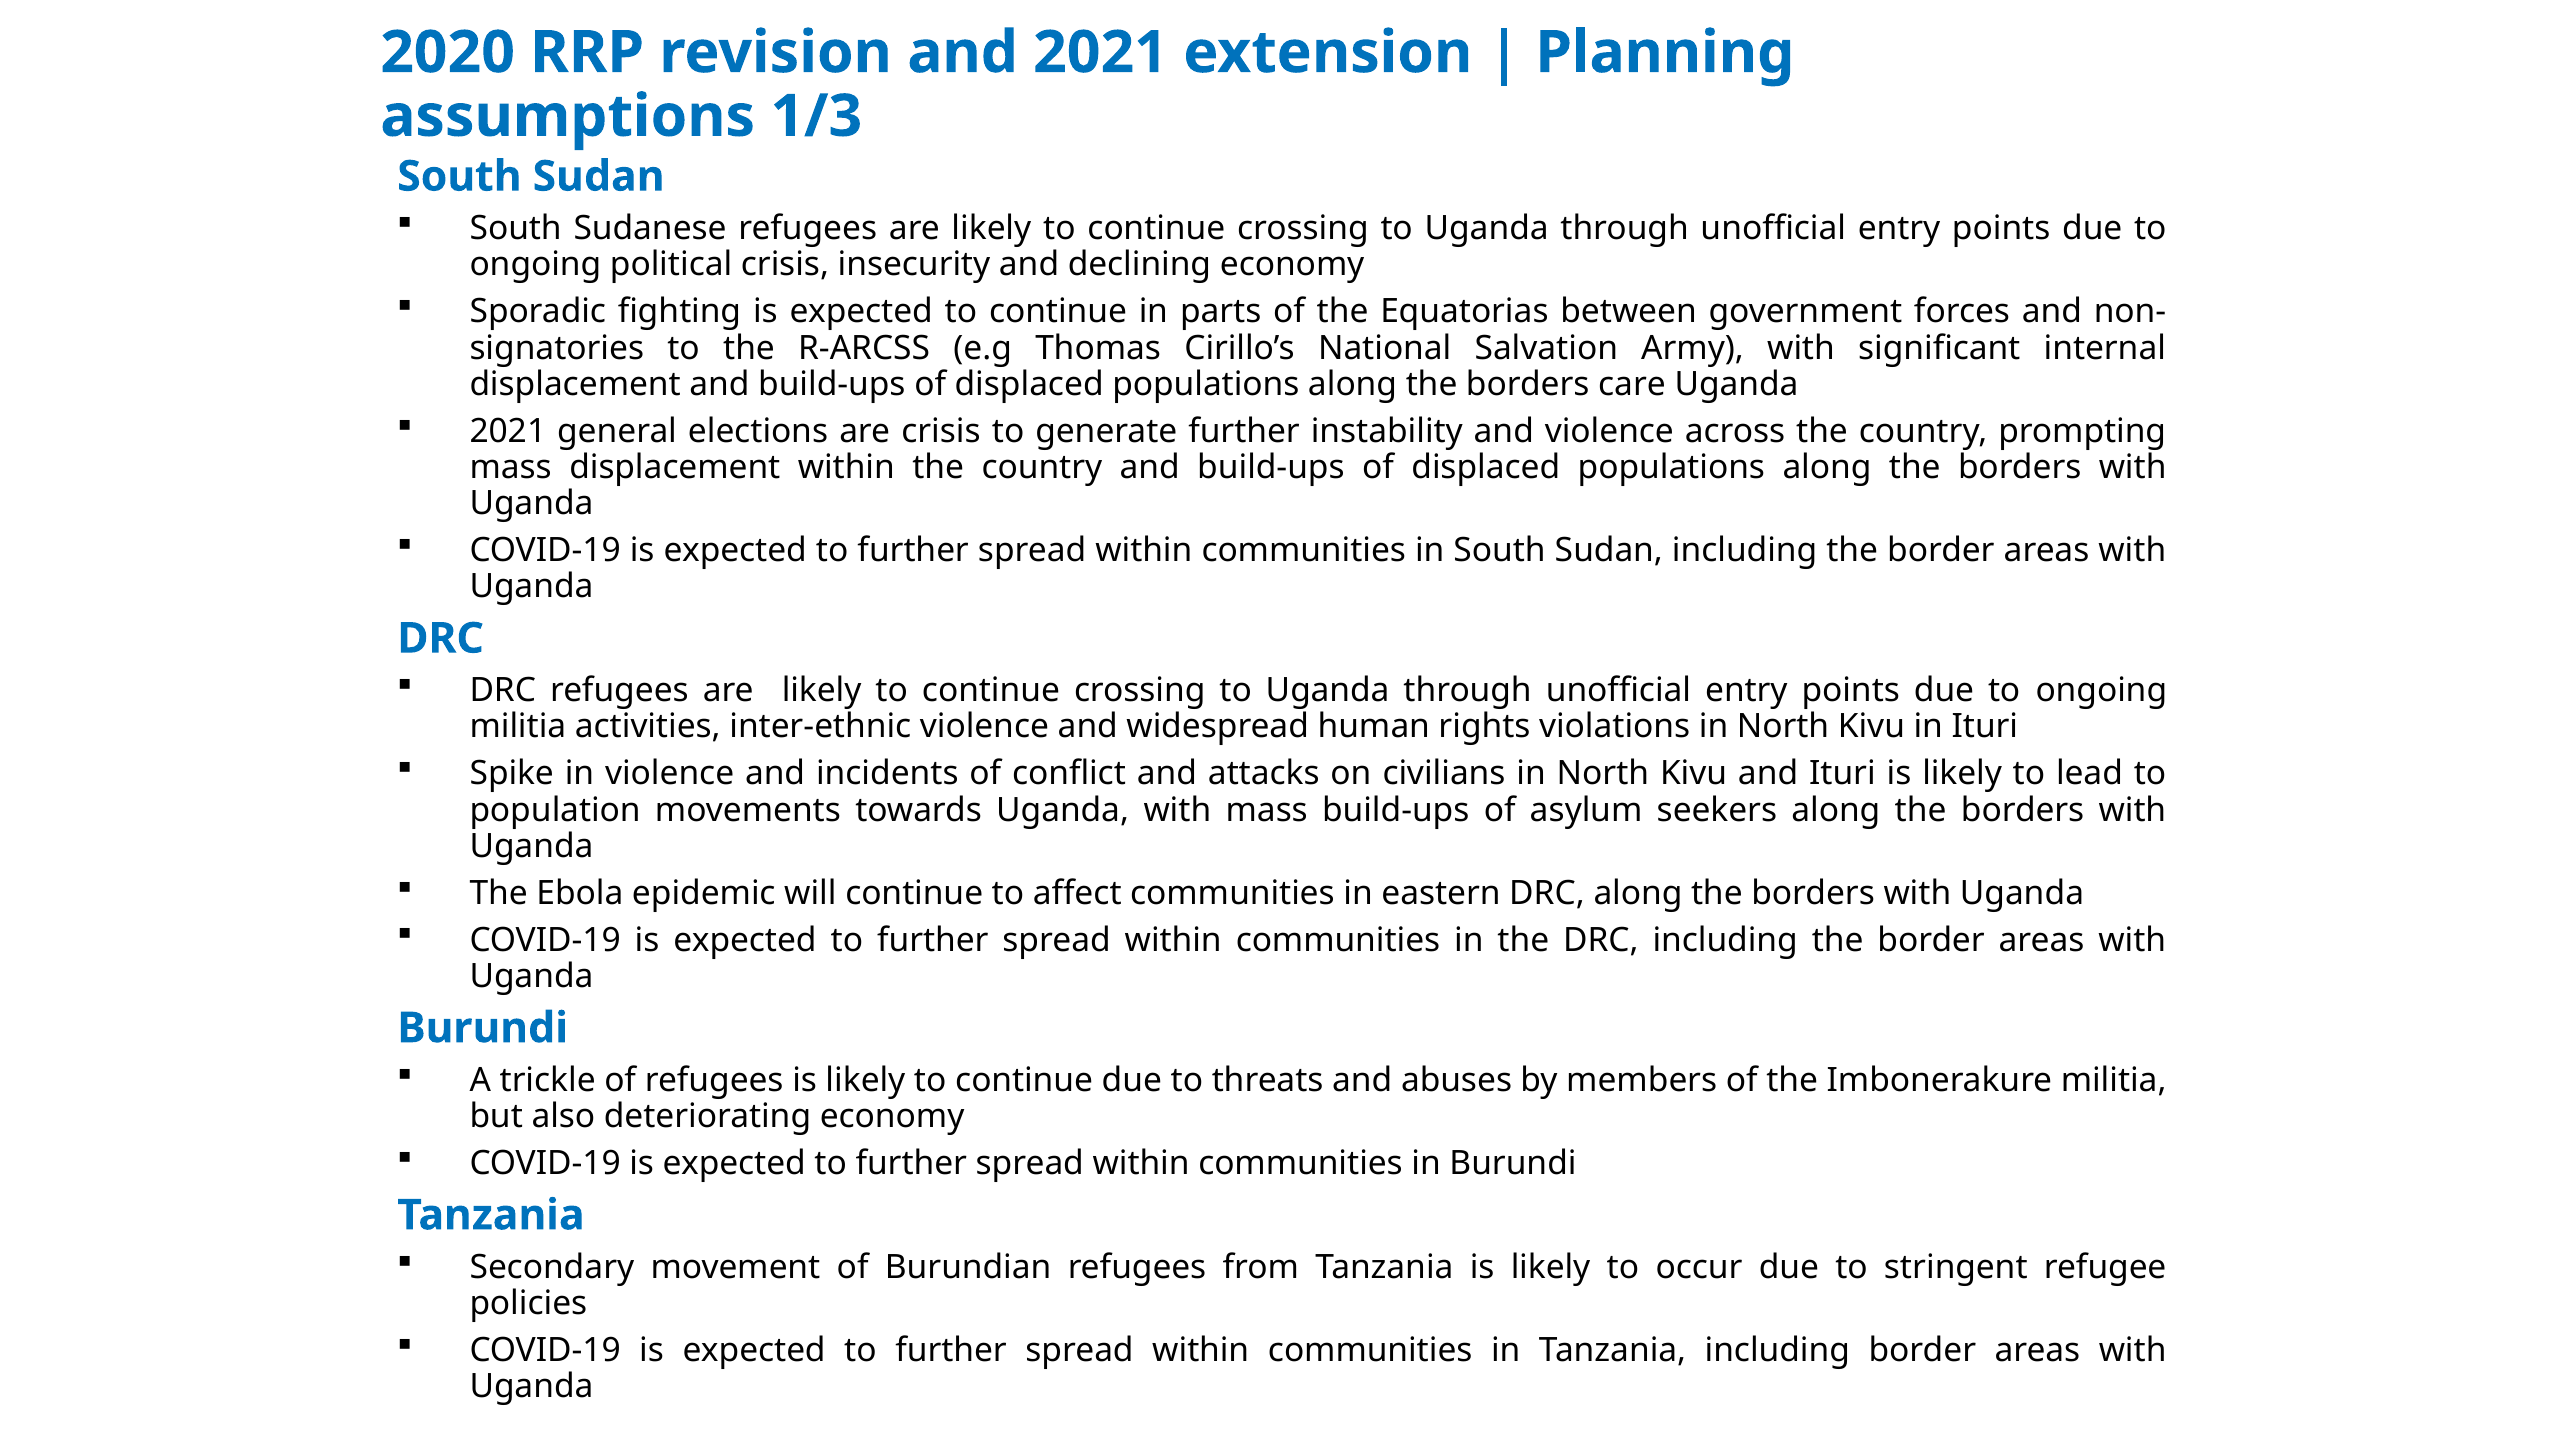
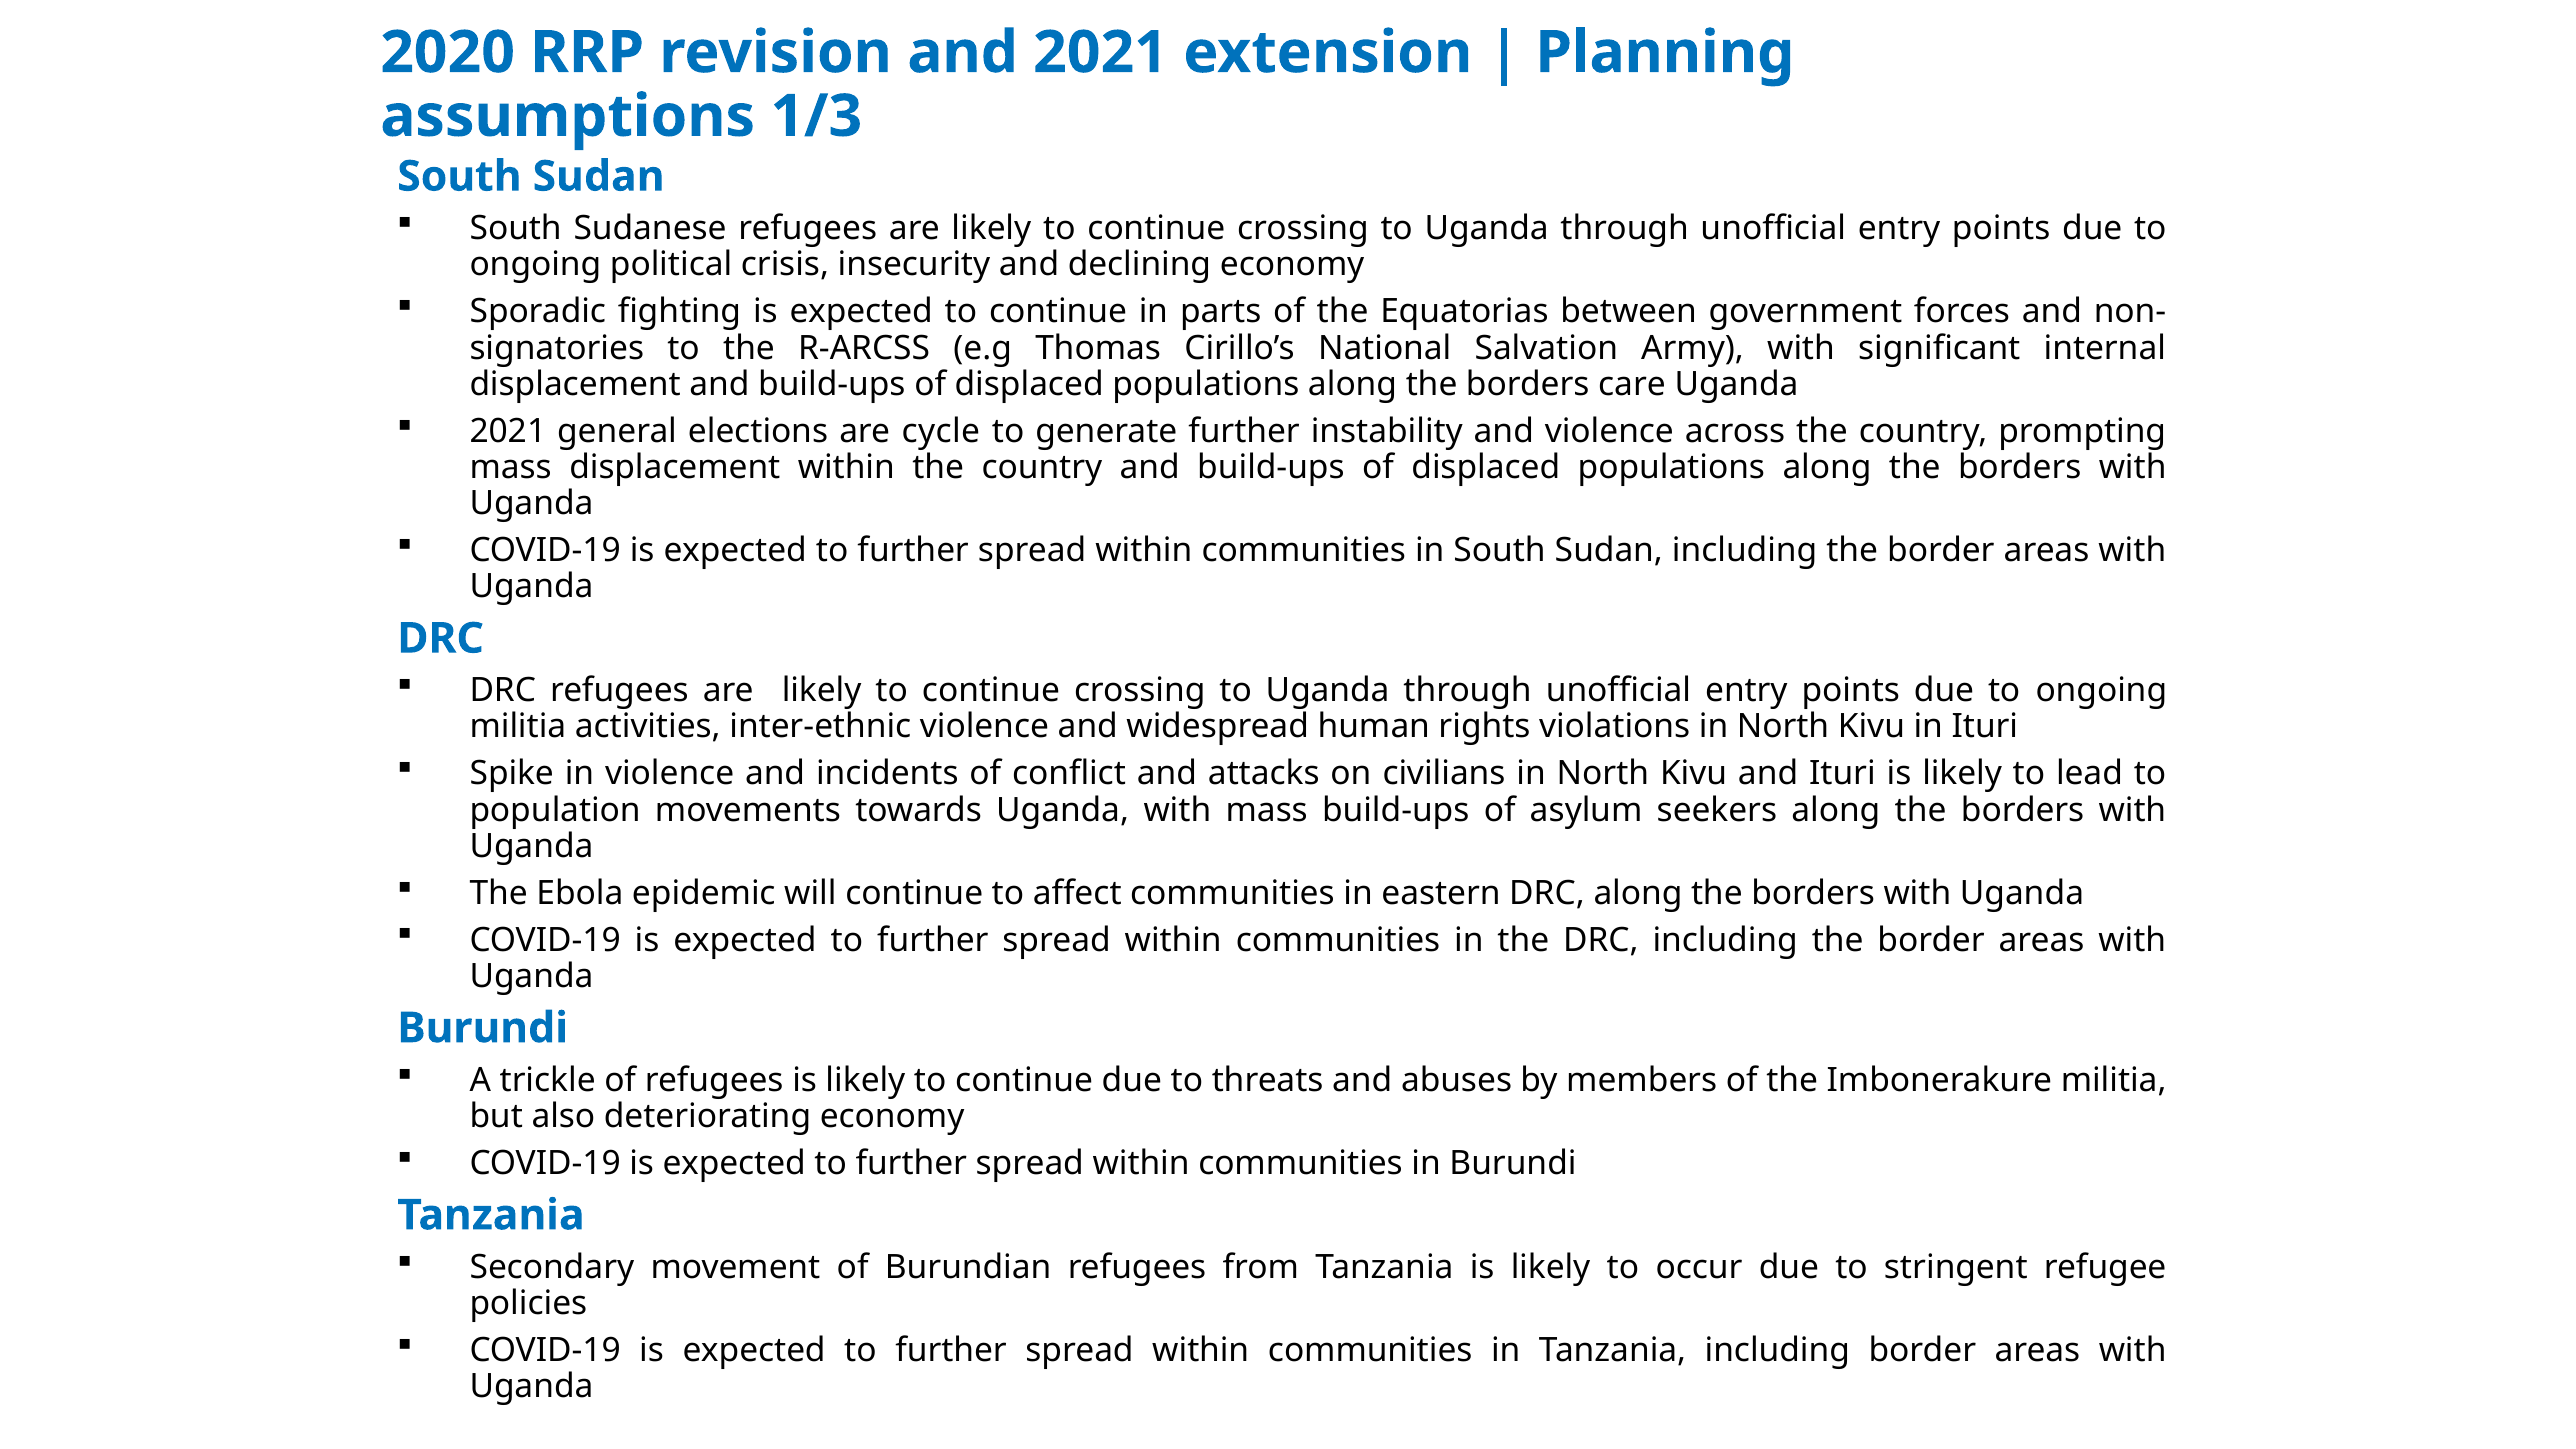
are crisis: crisis -> cycle
